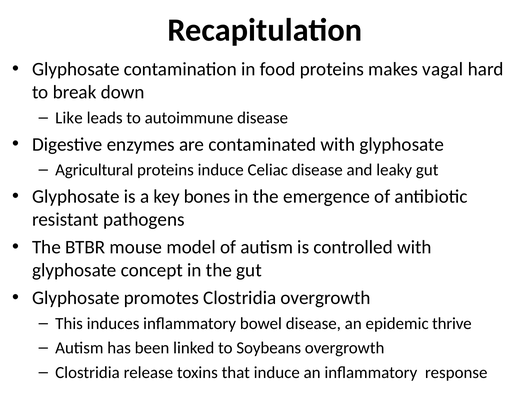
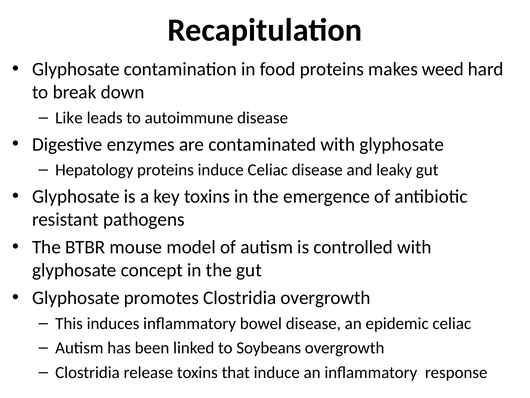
vagal: vagal -> weed
Agricultural: Agricultural -> Hepatology
key bones: bones -> toxins
epidemic thrive: thrive -> celiac
